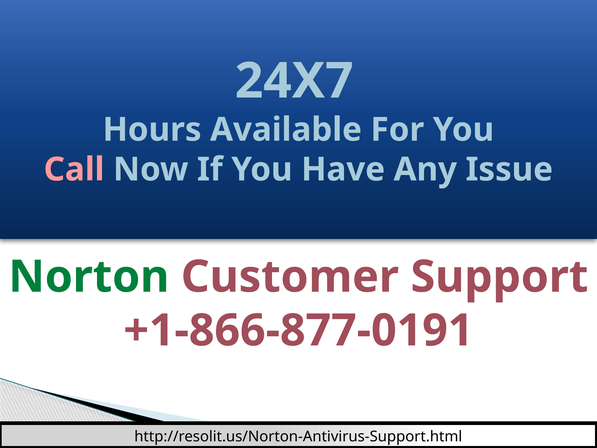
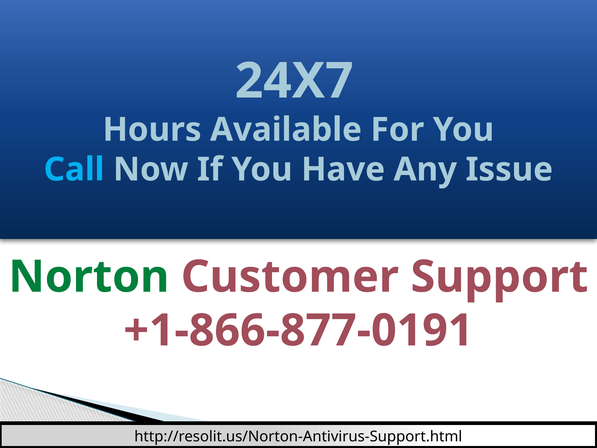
Call colour: pink -> light blue
